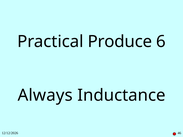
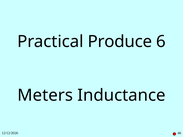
Always: Always -> Meters
